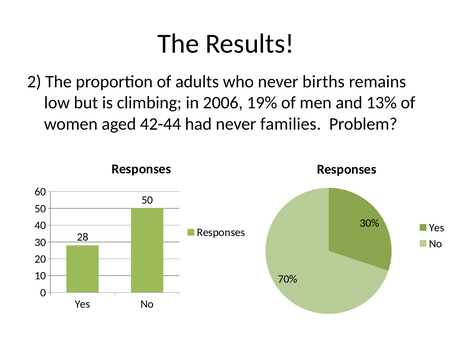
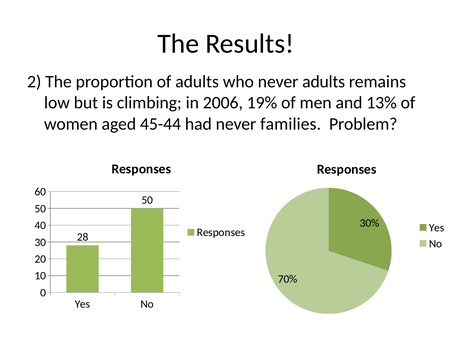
never births: births -> adults
42-44: 42-44 -> 45-44
